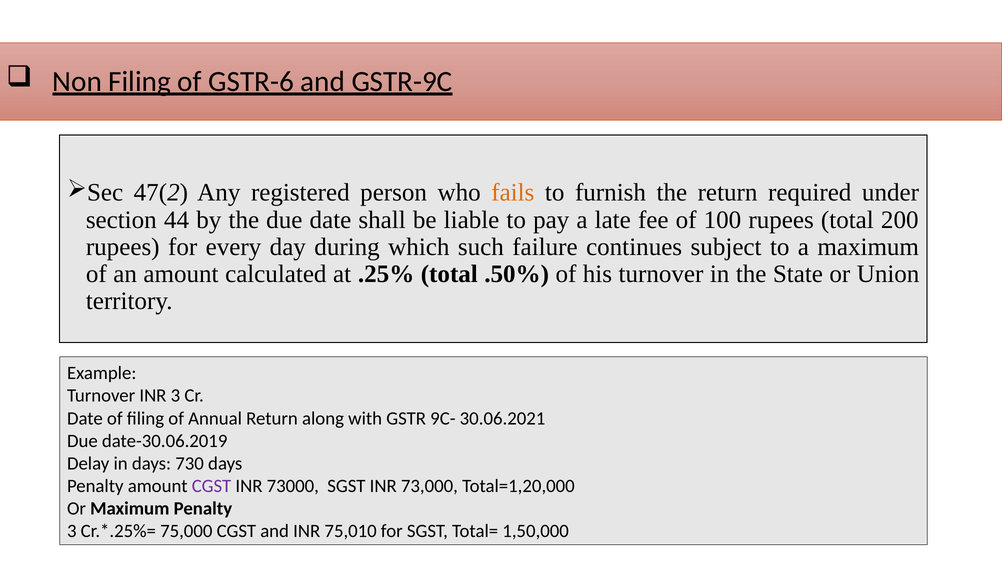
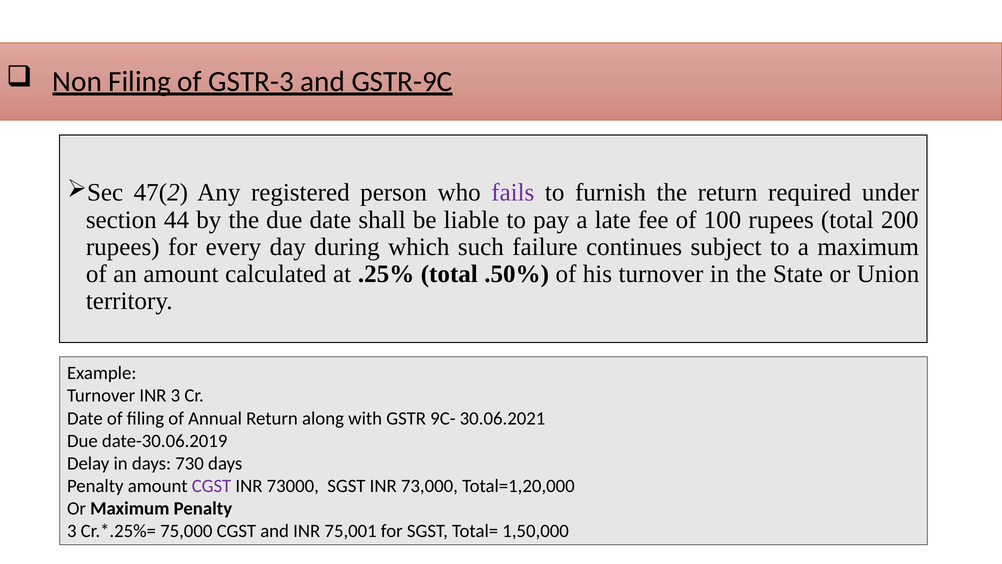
GSTR-6: GSTR-6 -> GSTR-3
fails colour: orange -> purple
75,010: 75,010 -> 75,001
